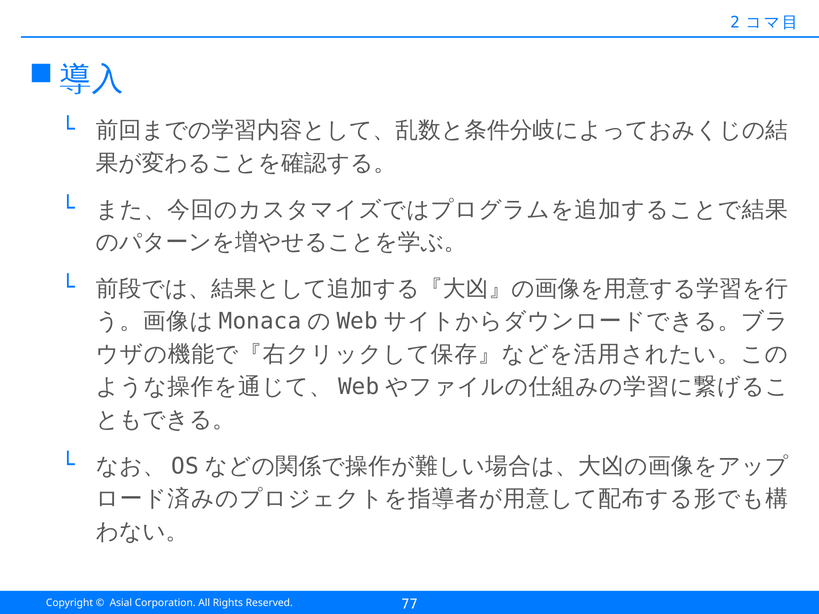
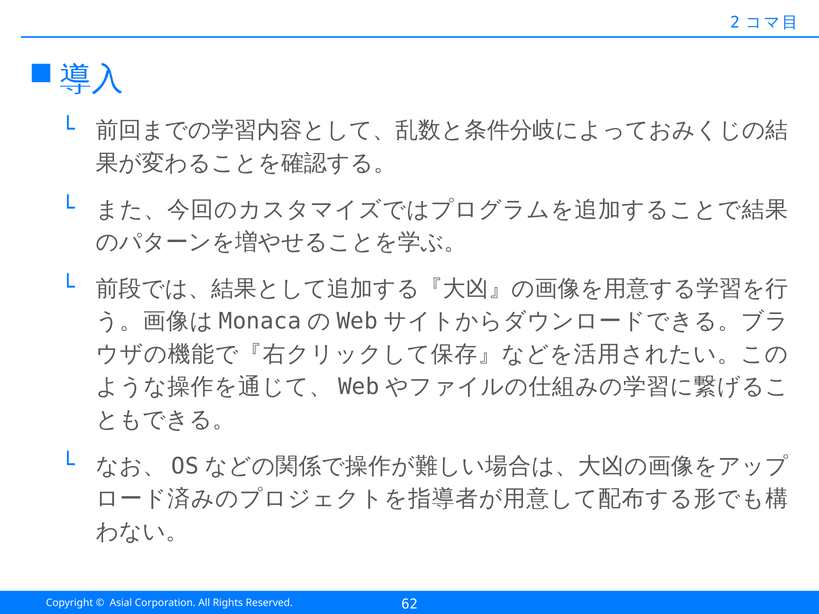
77: 77 -> 62
